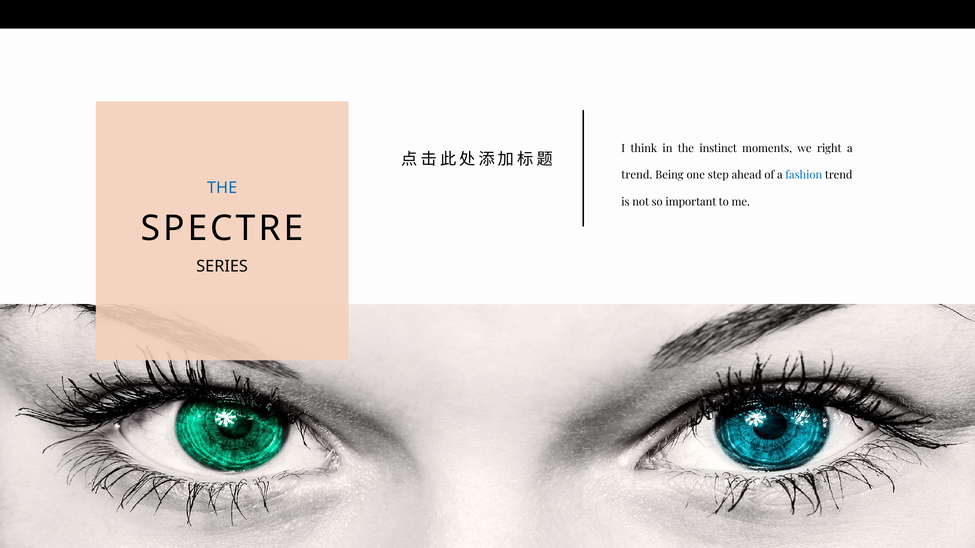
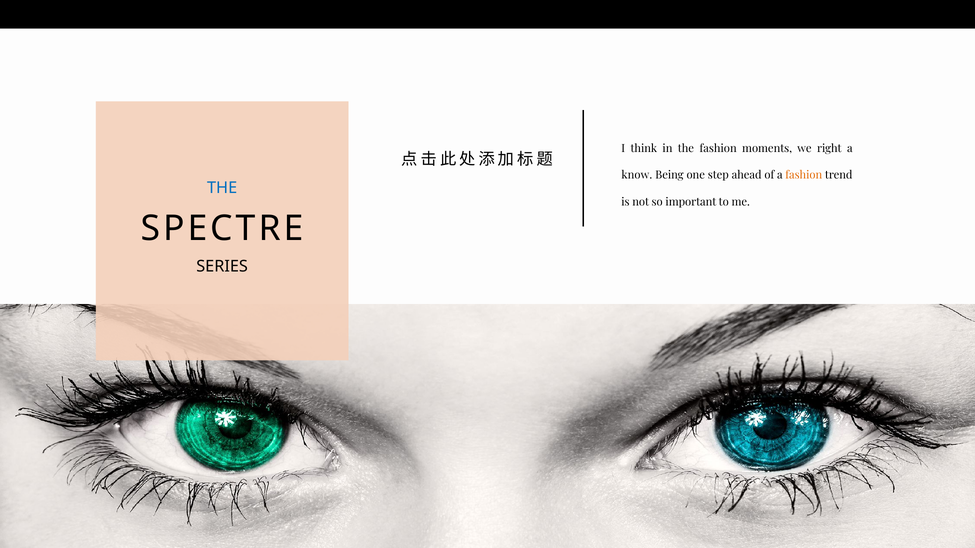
the instinct: instinct -> fashion
trend at (637, 175): trend -> know
fashion at (804, 175) colour: blue -> orange
